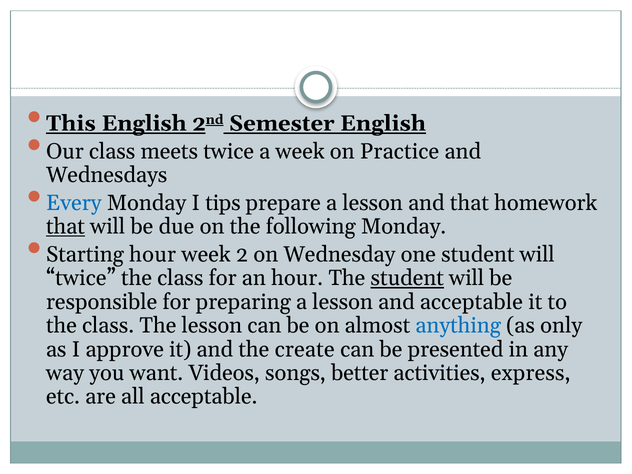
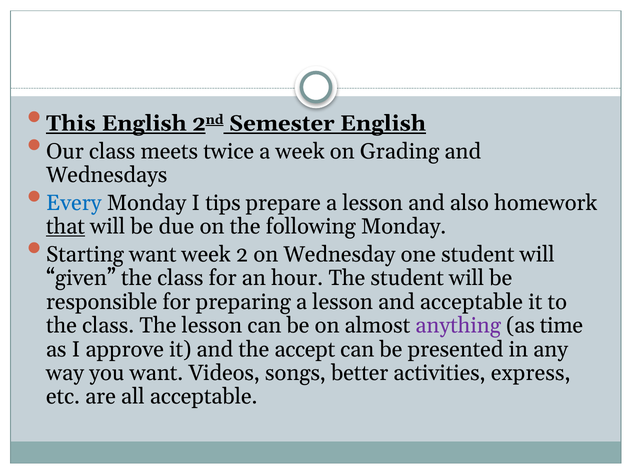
Practice: Practice -> Grading
and that: that -> also
Starting hour: hour -> want
twice at (81, 278): twice -> given
student at (407, 278) underline: present -> none
anything colour: blue -> purple
only: only -> time
create: create -> accept
